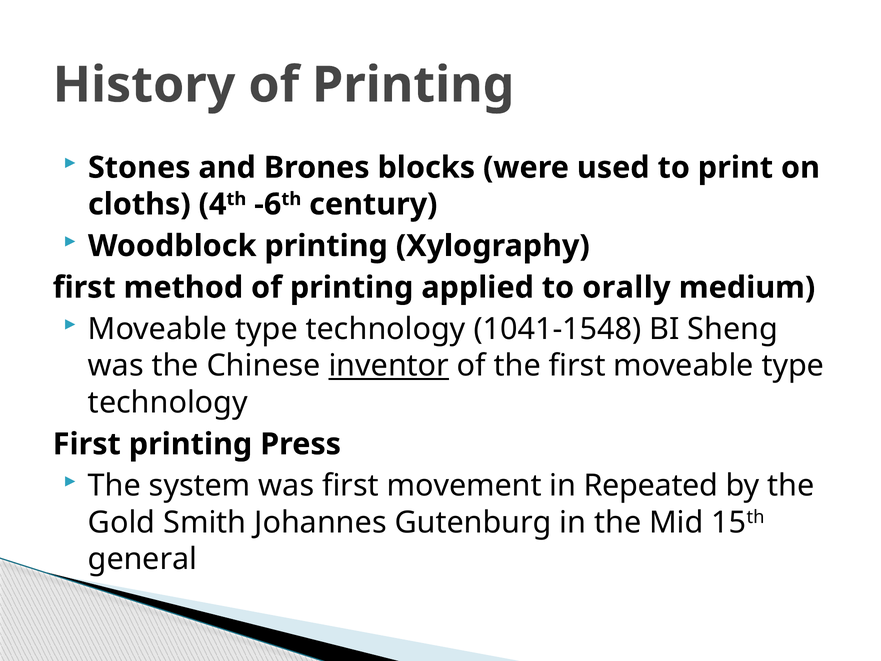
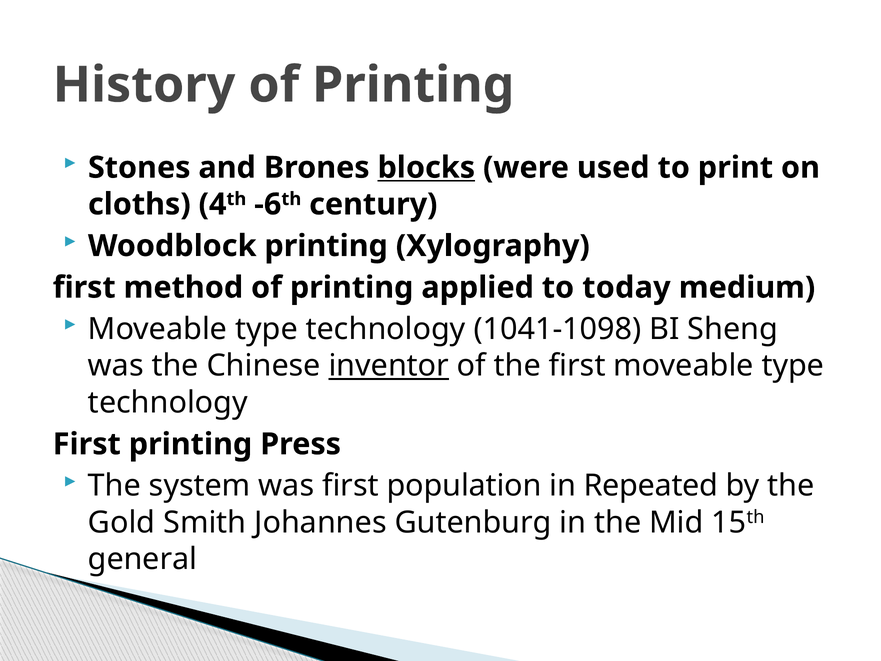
blocks underline: none -> present
orally: orally -> today
1041-1548: 1041-1548 -> 1041-1098
movement: movement -> population
